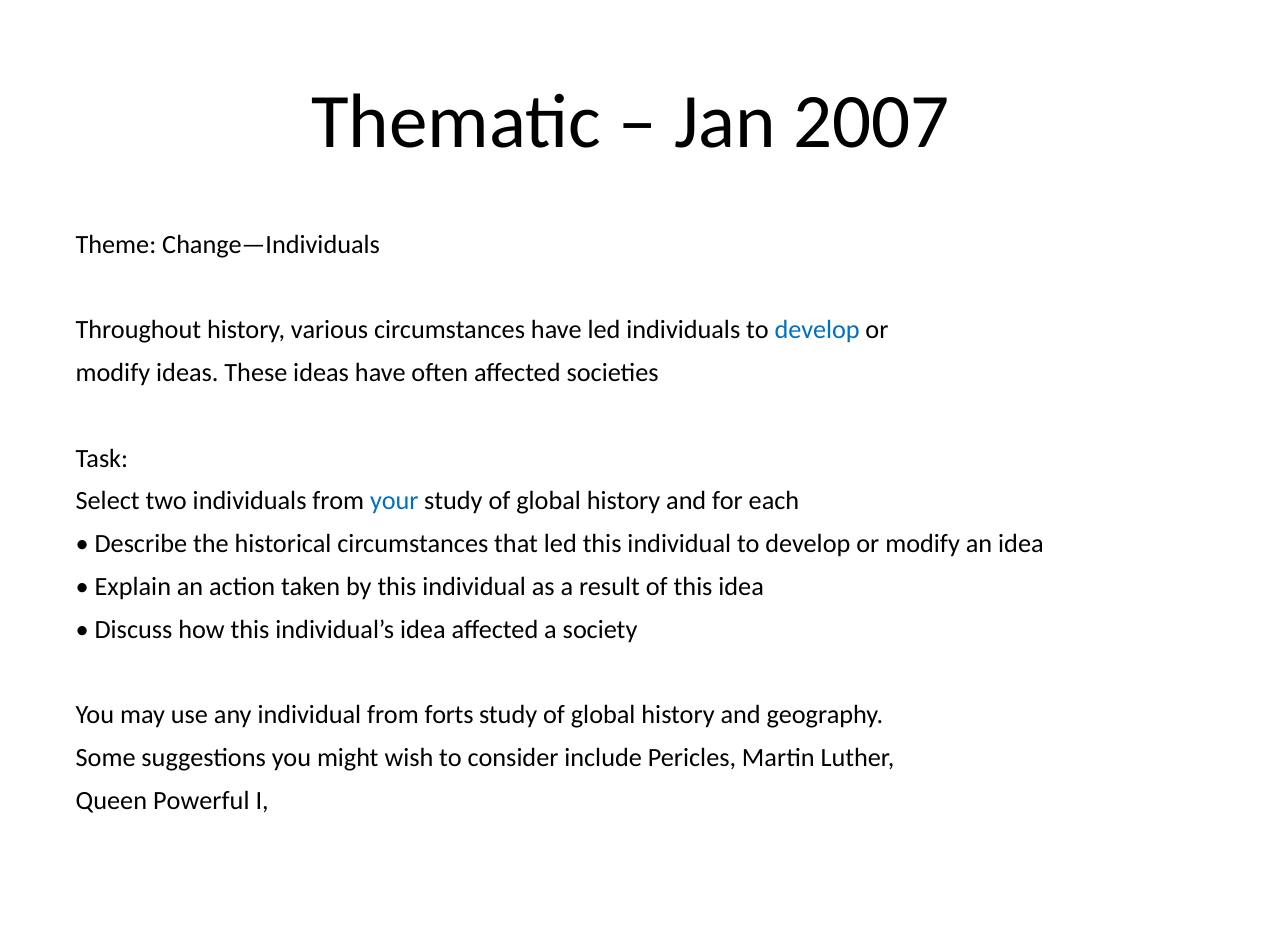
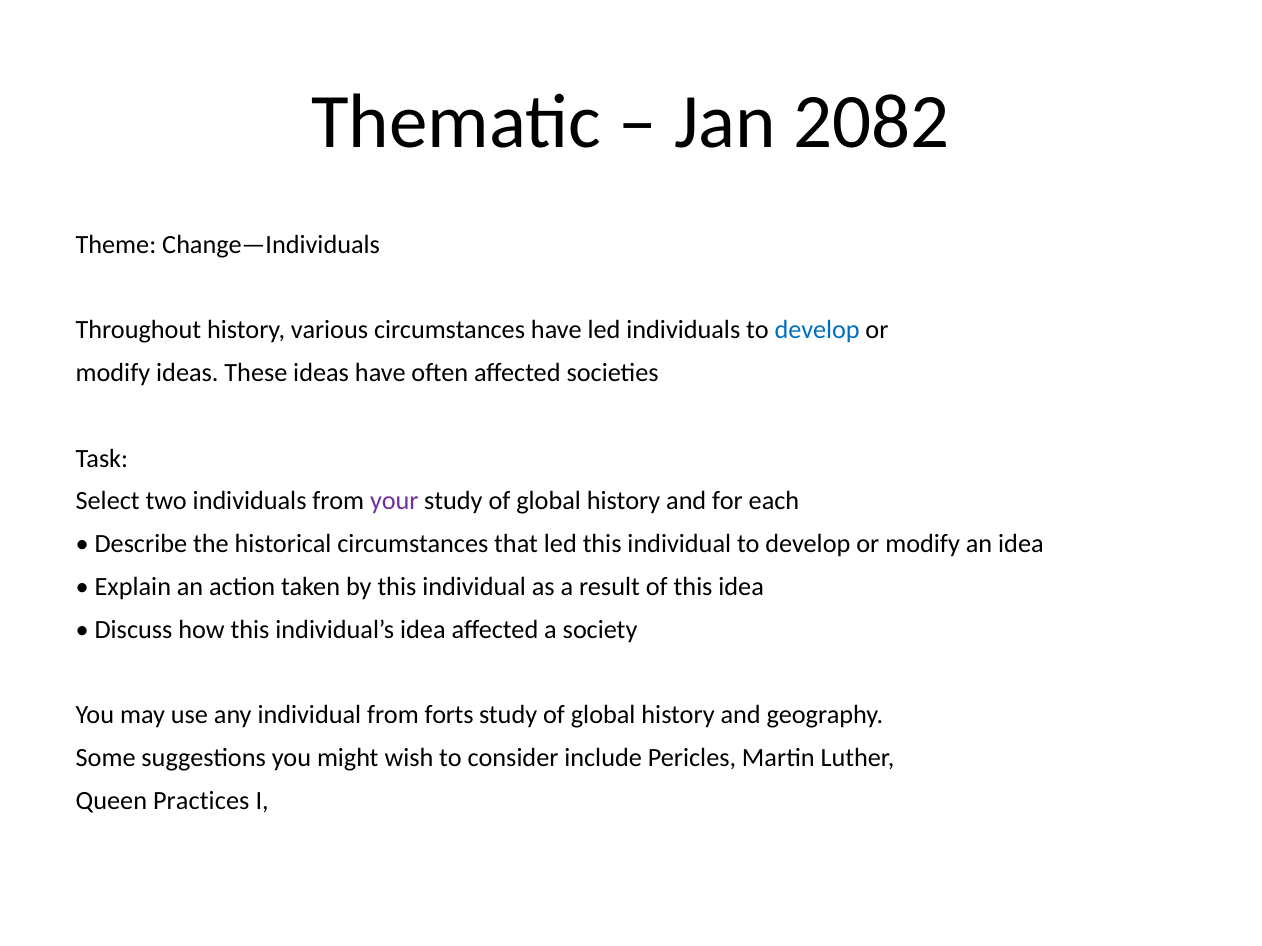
2007: 2007 -> 2082
your colour: blue -> purple
Powerful: Powerful -> Practices
